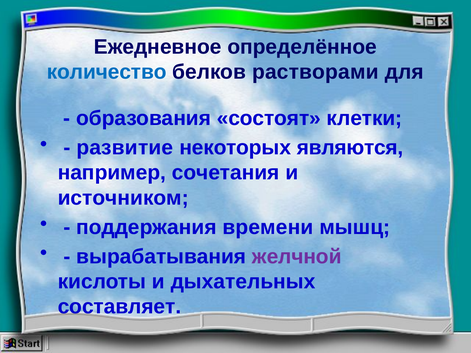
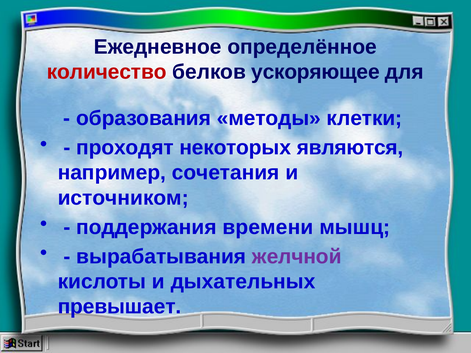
количество colour: blue -> red
растворами: растворами -> ускоряющее
состоят: состоят -> мeтoды
развитие: развитие -> проходят
составляет: составляет -> превышает
